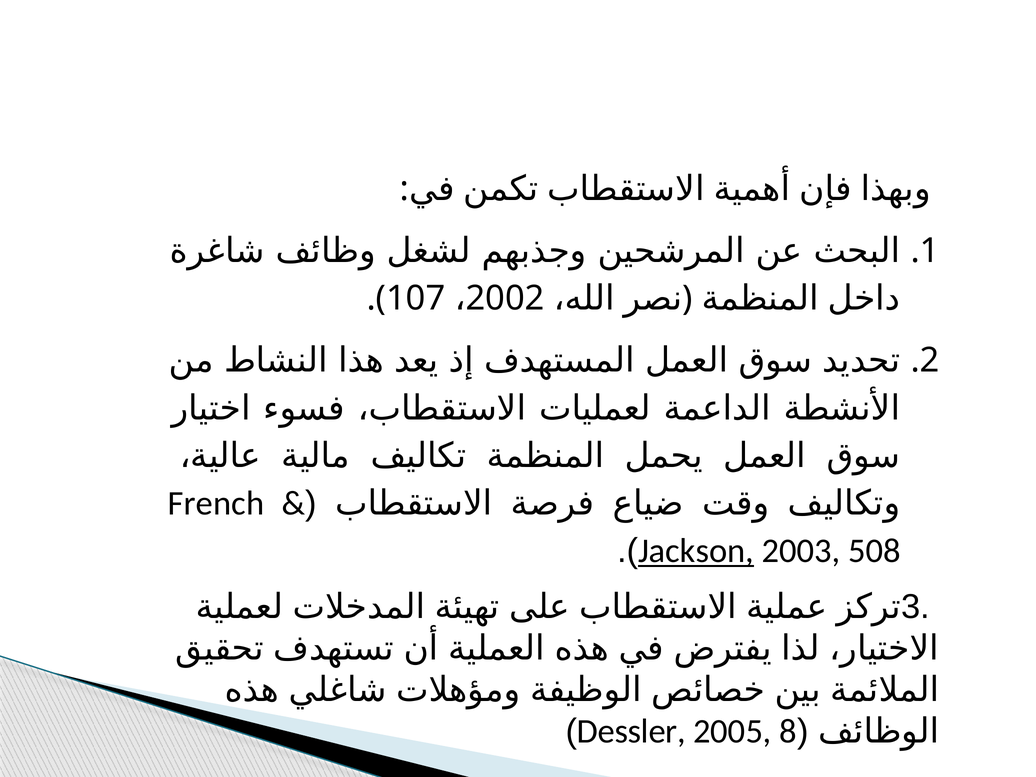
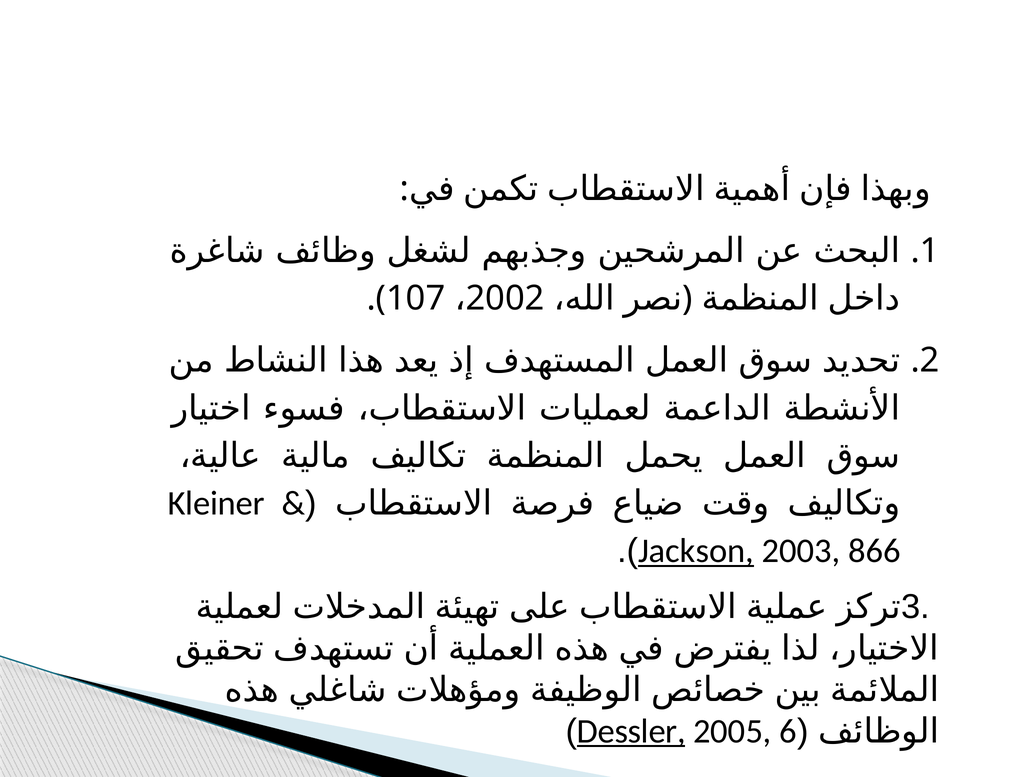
French: French -> Kleiner
508: 508 -> 866
Dessler underline: none -> present
8: 8 -> 6
